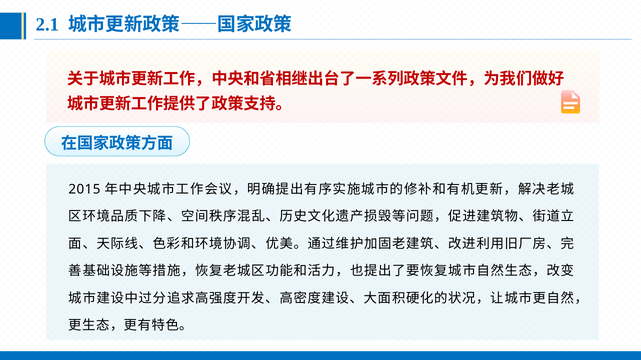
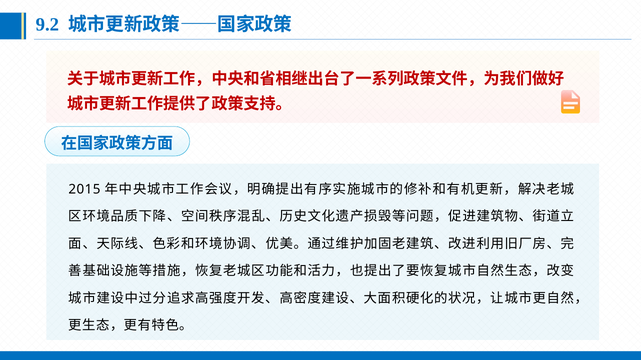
2.1: 2.1 -> 9.2
